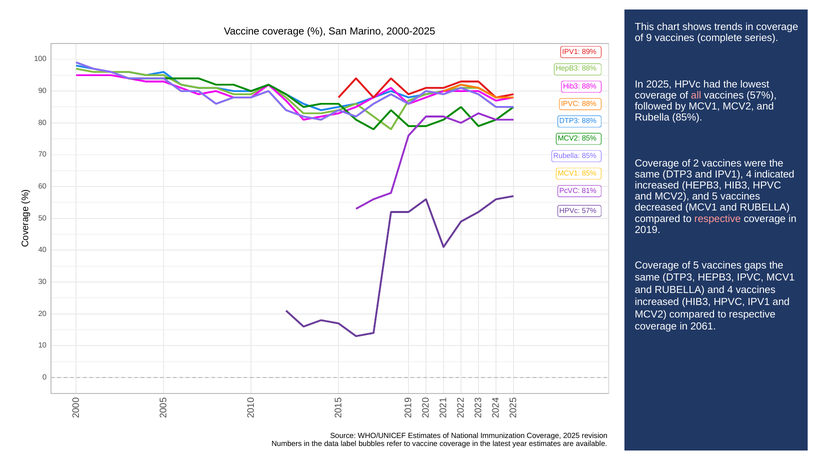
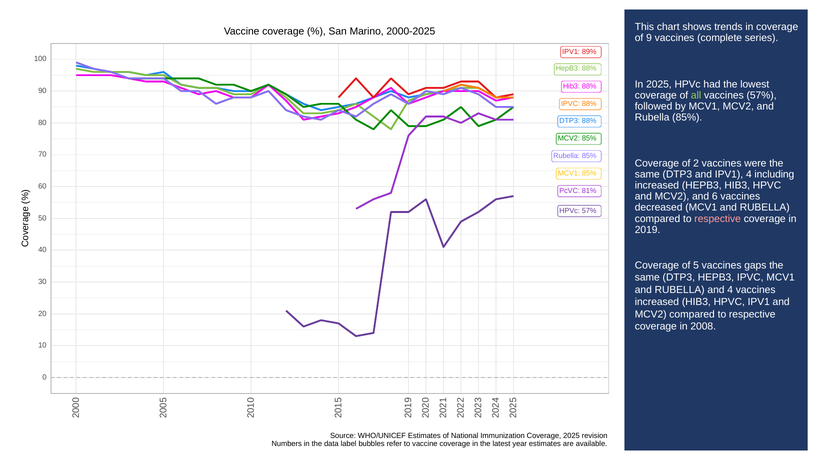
all colour: pink -> light green
indicated: indicated -> including
and 5: 5 -> 6
2061: 2061 -> 2008
